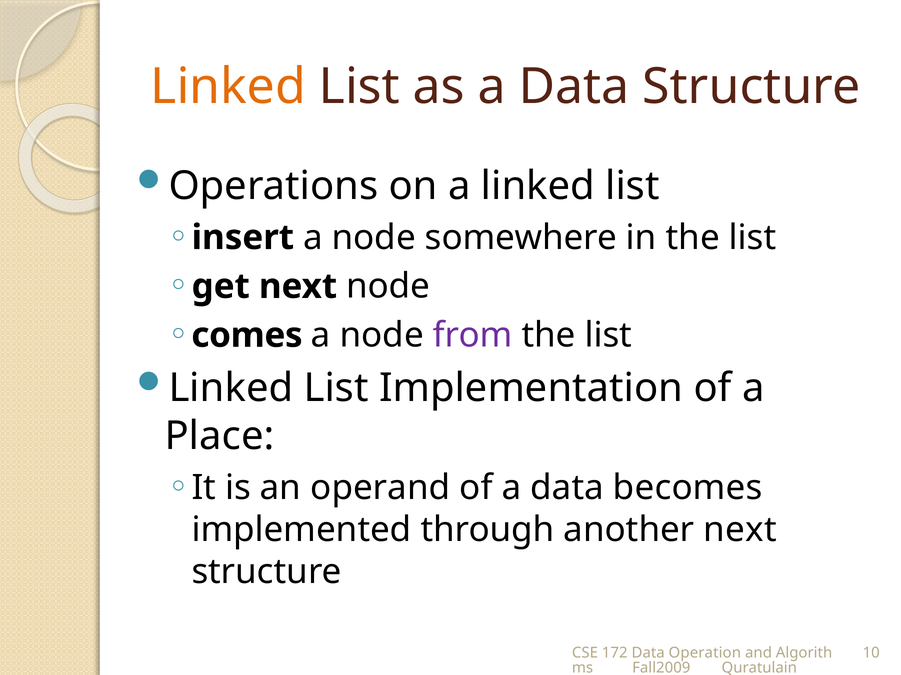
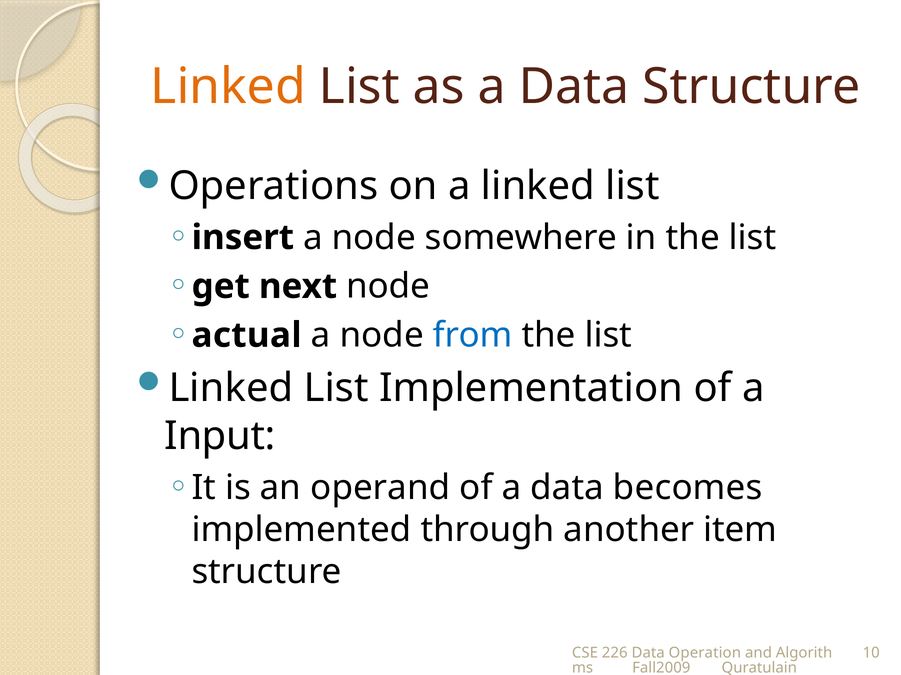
comes: comes -> actual
from colour: purple -> blue
Place: Place -> Input
another next: next -> item
172: 172 -> 226
